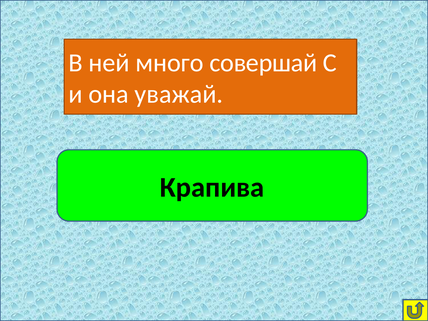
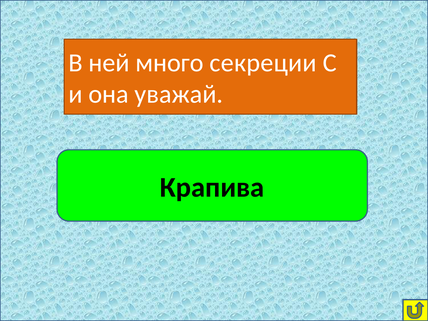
совершай: совершай -> секреции
